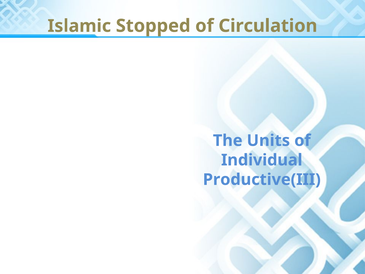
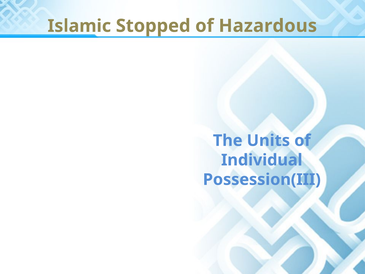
Circulation: Circulation -> Hazardous
Productive(III: Productive(III -> Possession(III
